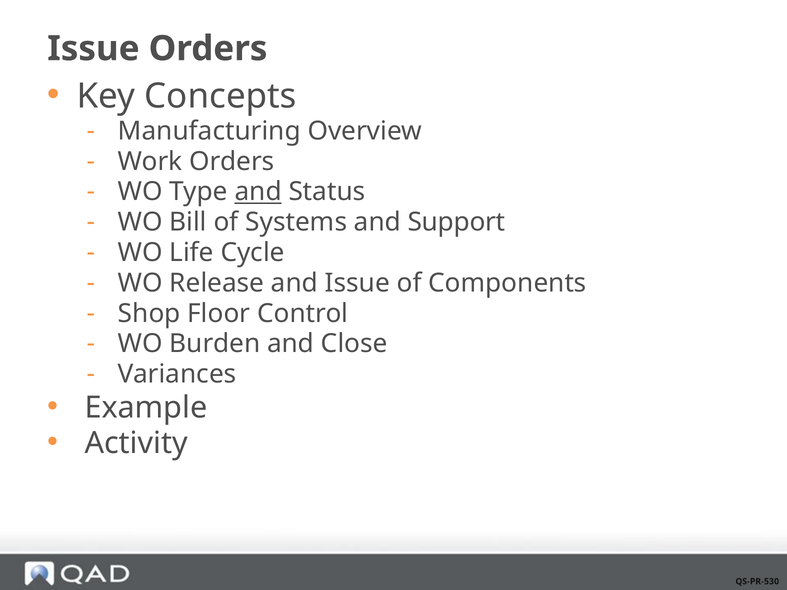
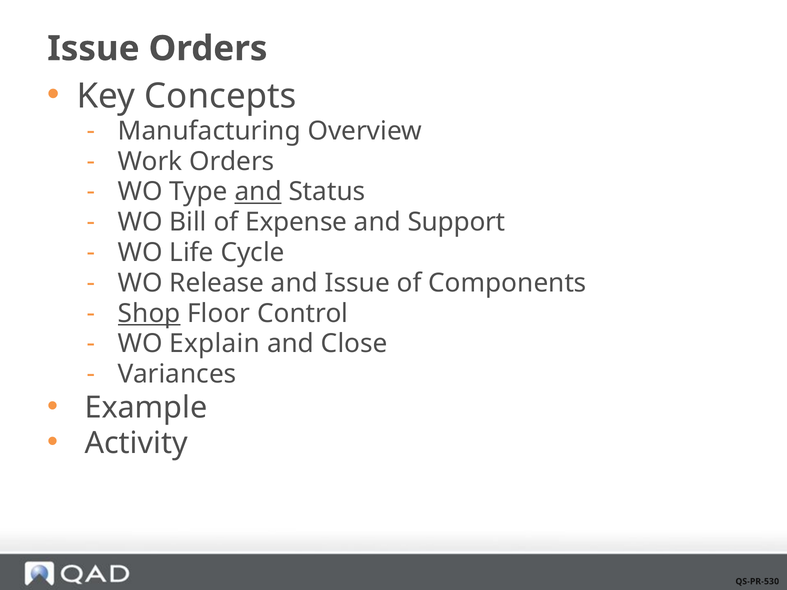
Systems: Systems -> Expense
Shop underline: none -> present
Burden: Burden -> Explain
